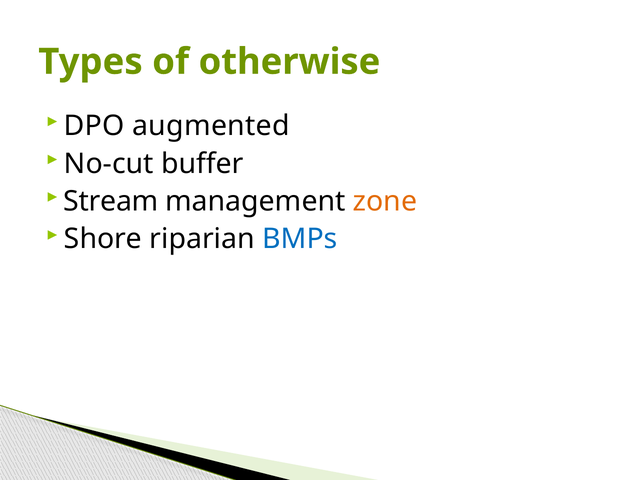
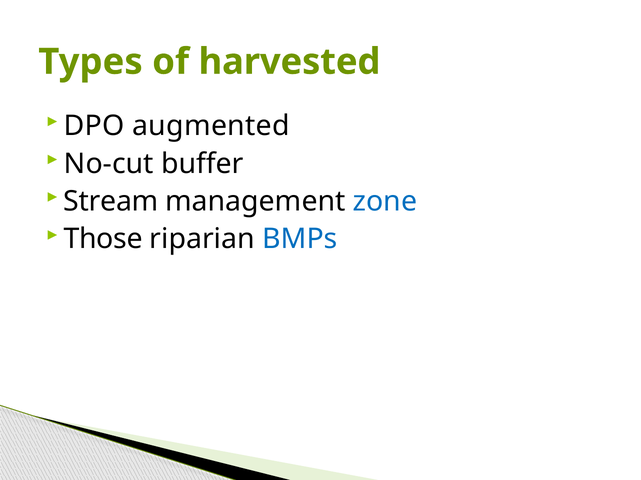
otherwise: otherwise -> harvested
zone colour: orange -> blue
Shore: Shore -> Those
